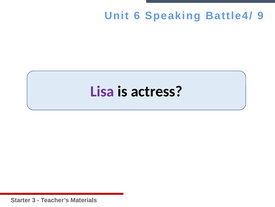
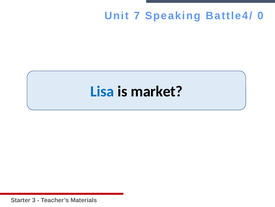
6: 6 -> 7
9: 9 -> 0
Lisa colour: purple -> blue
actress: actress -> market
